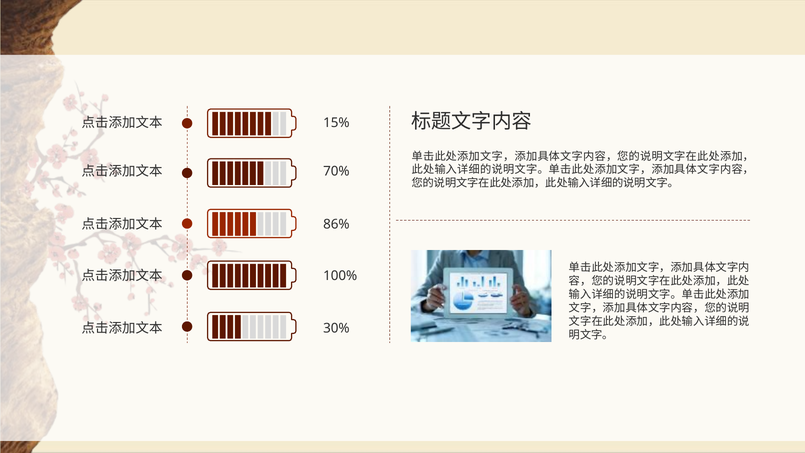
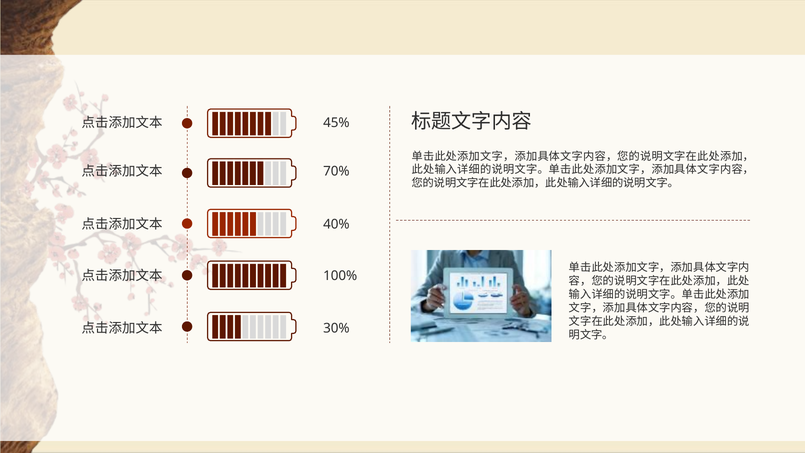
15%: 15% -> 45%
86%: 86% -> 40%
